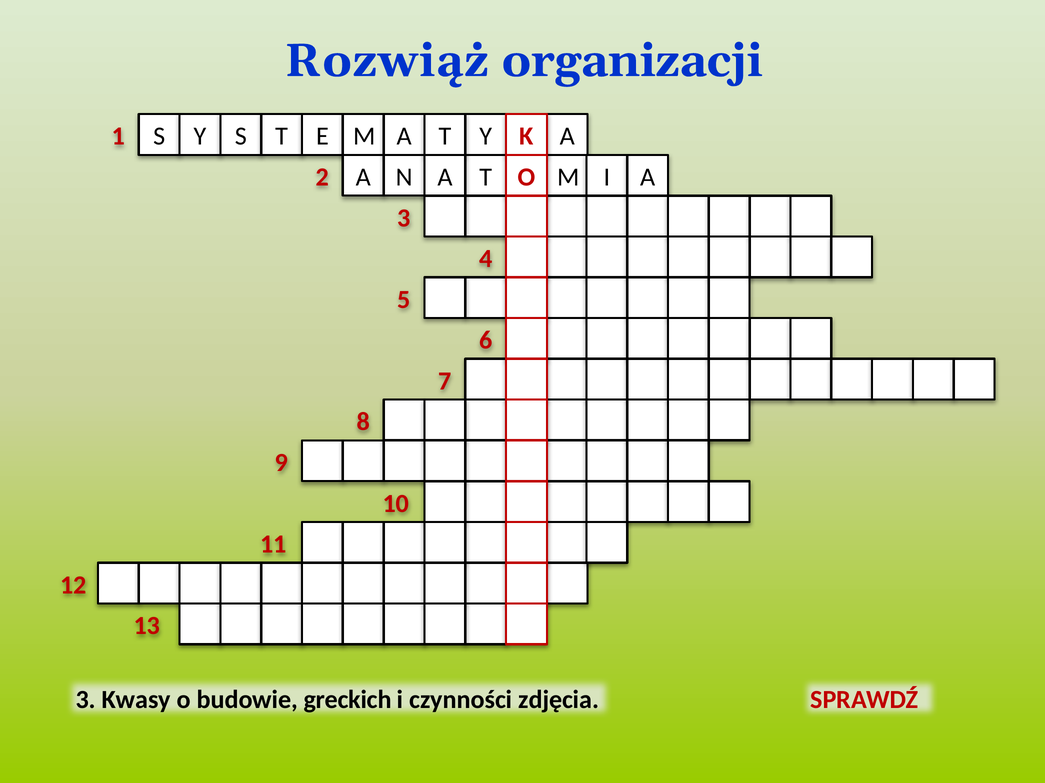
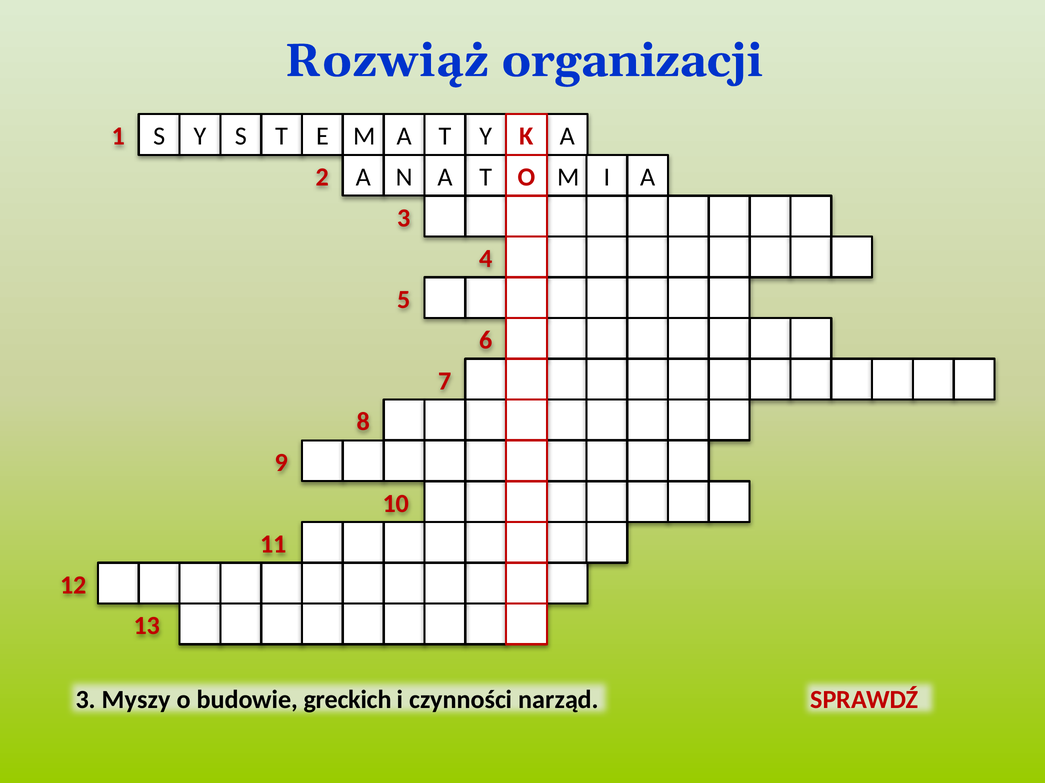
Kwasy: Kwasy -> Myszy
zdjęcia: zdjęcia -> narząd
